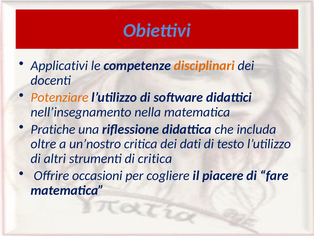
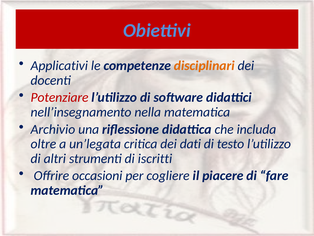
Potenziare colour: orange -> red
Pratiche: Pratiche -> Archivio
un’nostro: un’nostro -> un’legata
di critica: critica -> iscritti
